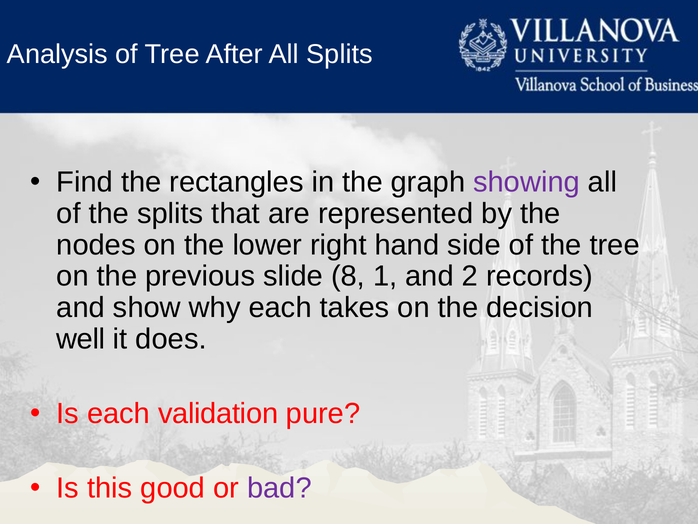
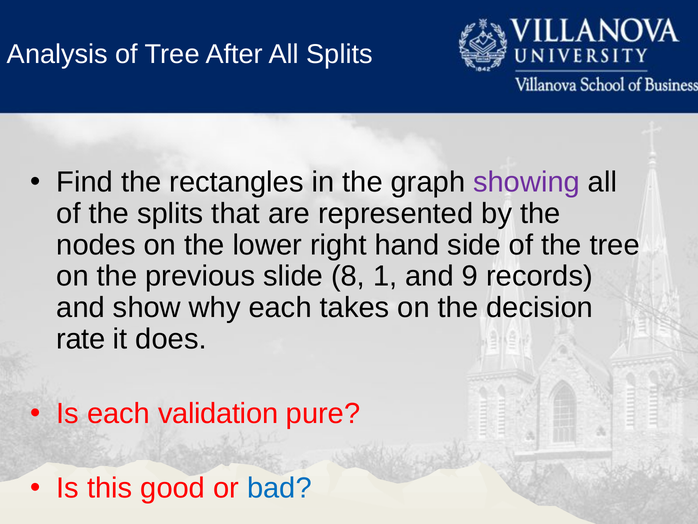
2: 2 -> 9
well: well -> rate
bad colour: purple -> blue
